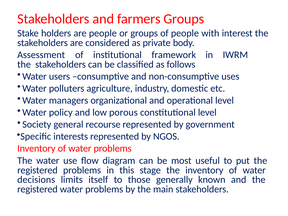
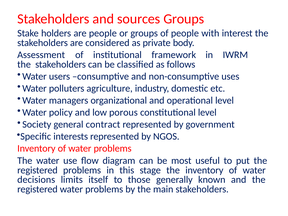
farmers: farmers -> sources
recourse: recourse -> contract
